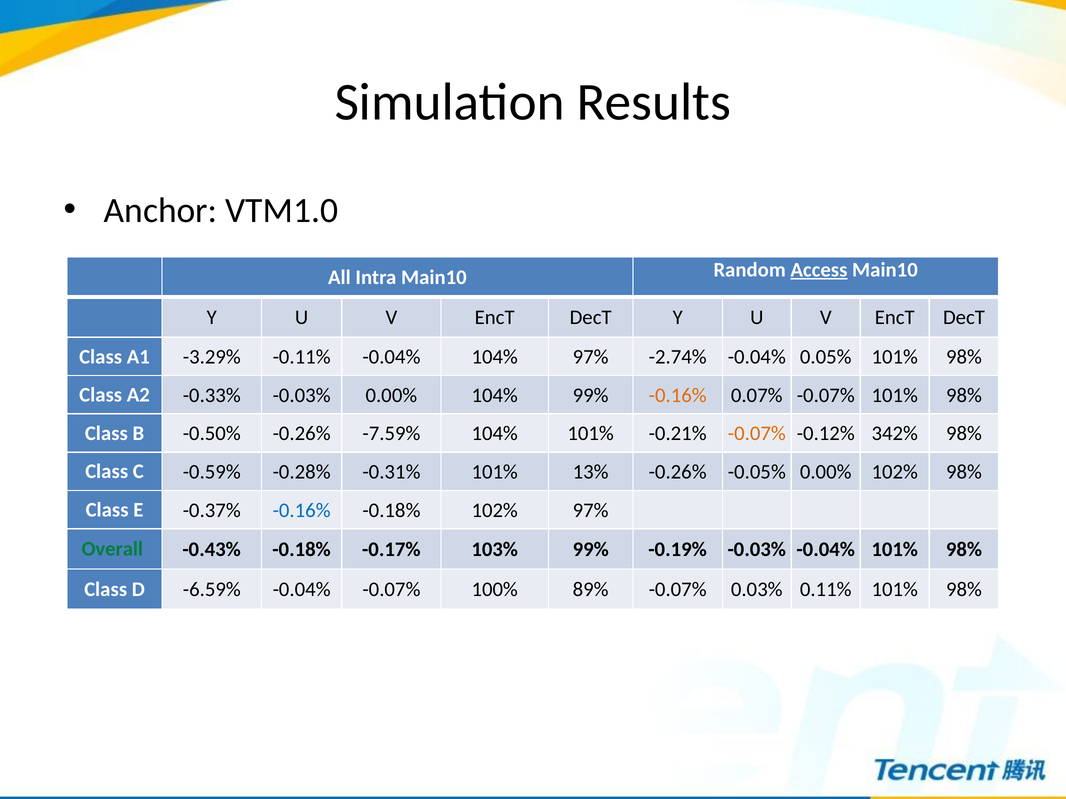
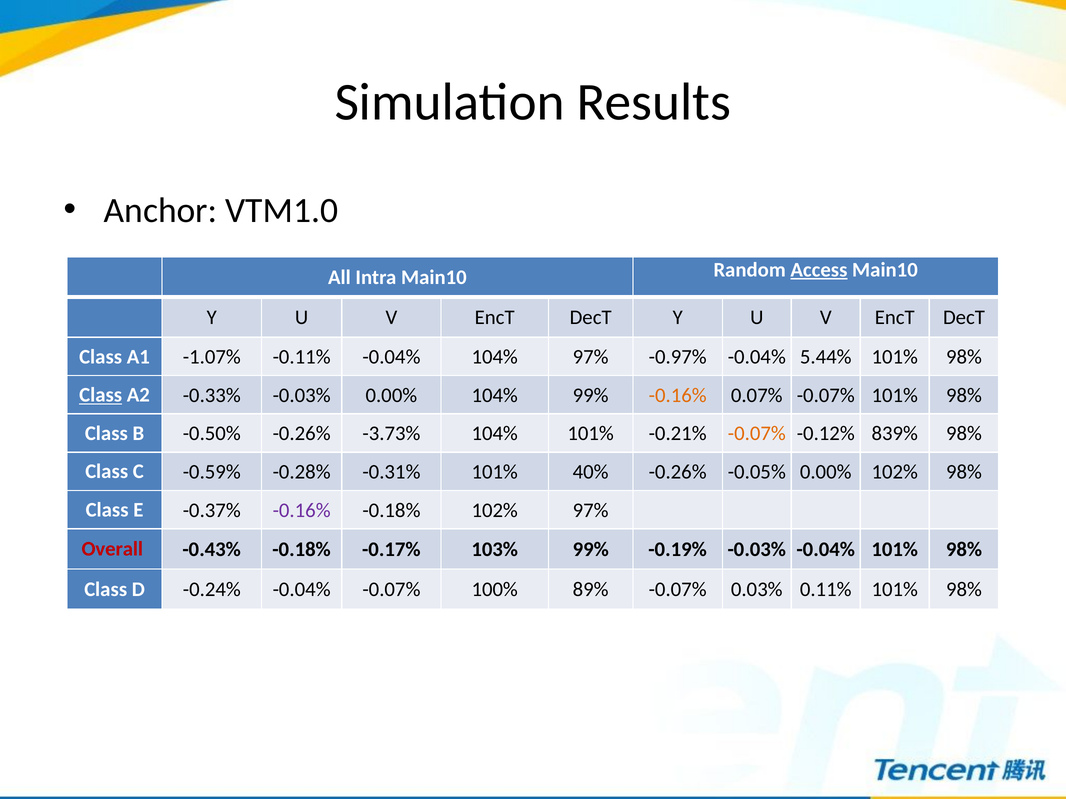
-3.29%: -3.29% -> -1.07%
-2.74%: -2.74% -> -0.97%
0.05%: 0.05% -> 5.44%
Class at (101, 395) underline: none -> present
-7.59%: -7.59% -> -3.73%
342%: 342% -> 839%
13%: 13% -> 40%
-0.16% at (302, 511) colour: blue -> purple
Overall colour: green -> red
-6.59%: -6.59% -> -0.24%
